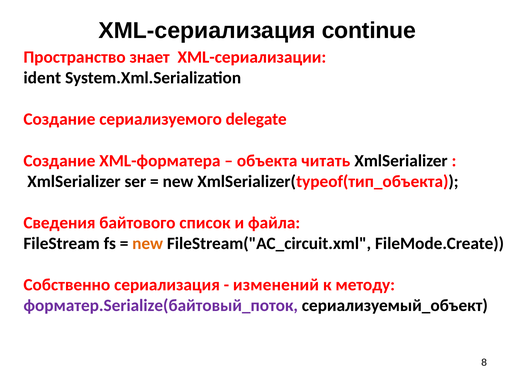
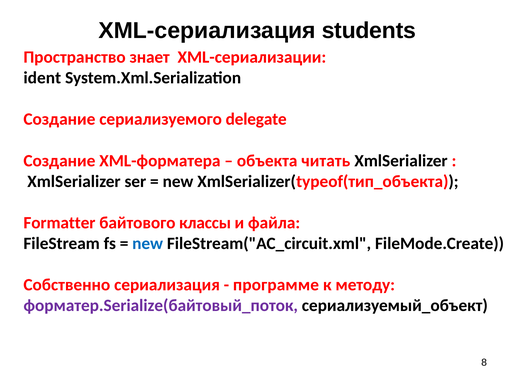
continue: continue -> students
Сведения: Сведения -> Formatter
список: список -> классы
new at (148, 244) colour: orange -> blue
изменений: изменений -> программе
